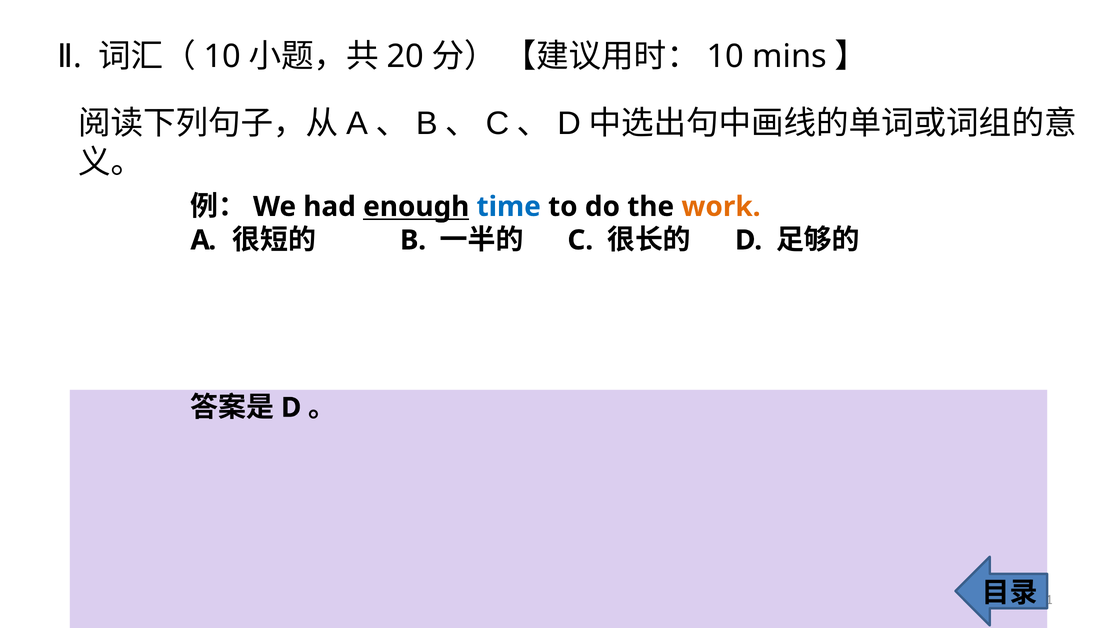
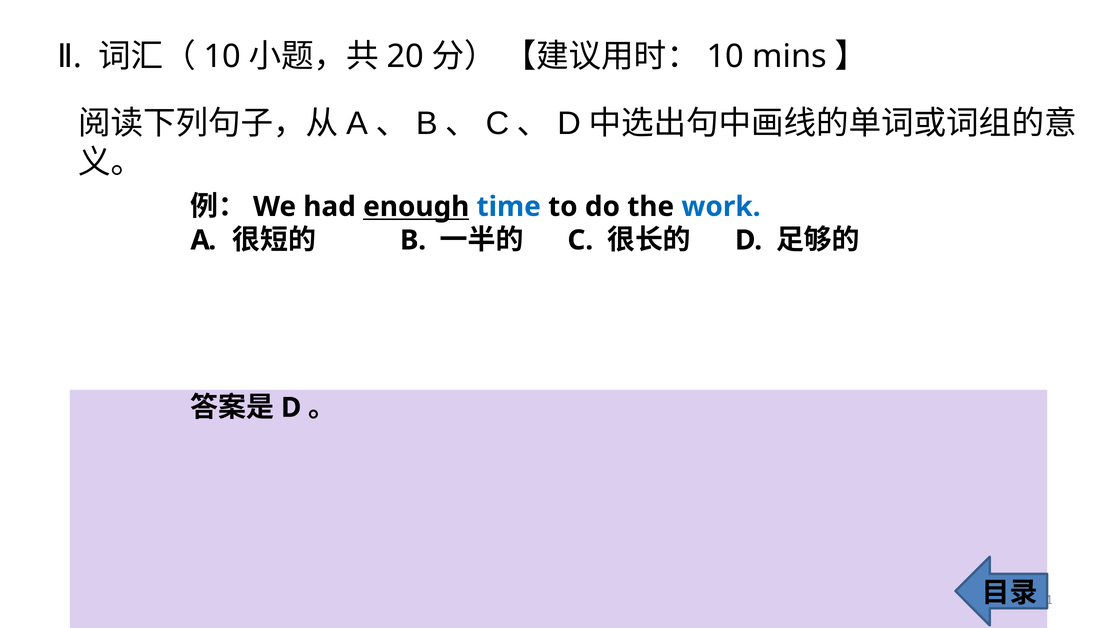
work colour: orange -> blue
